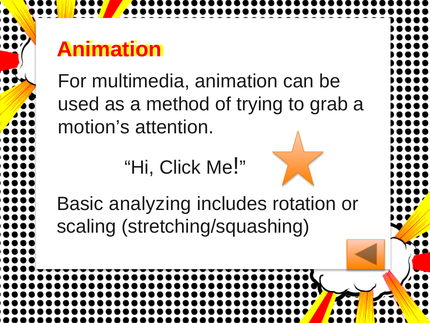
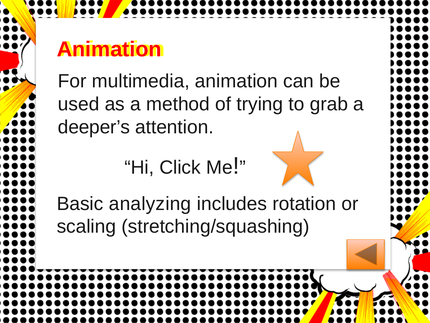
motion’s: motion’s -> deeper’s
